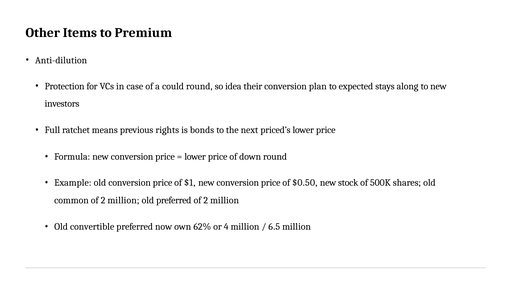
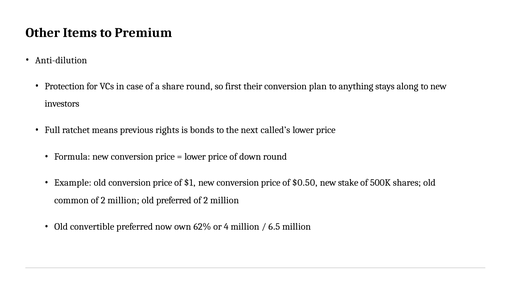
could: could -> share
idea: idea -> first
expected: expected -> anything
priced’s: priced’s -> called’s
stock: stock -> stake
